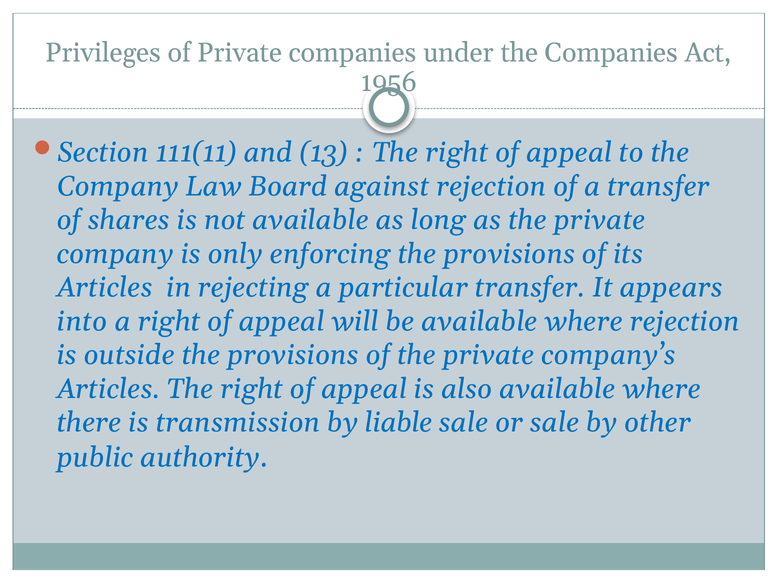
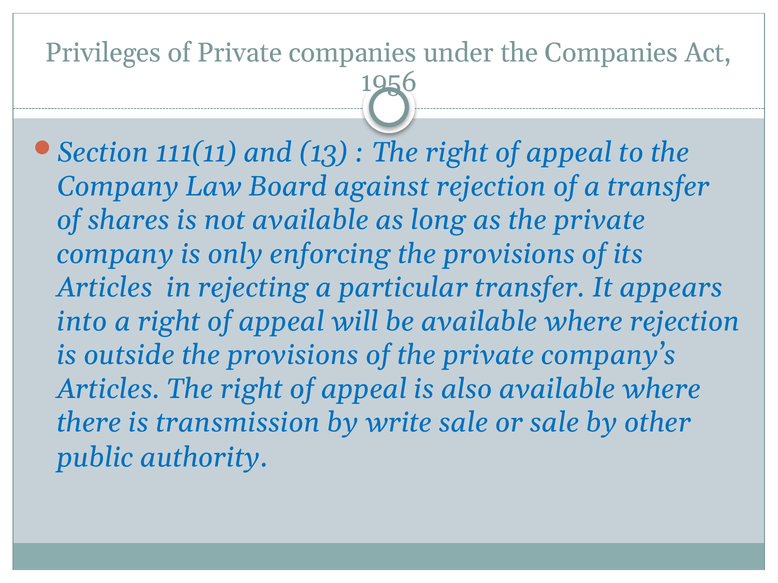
liable: liable -> write
